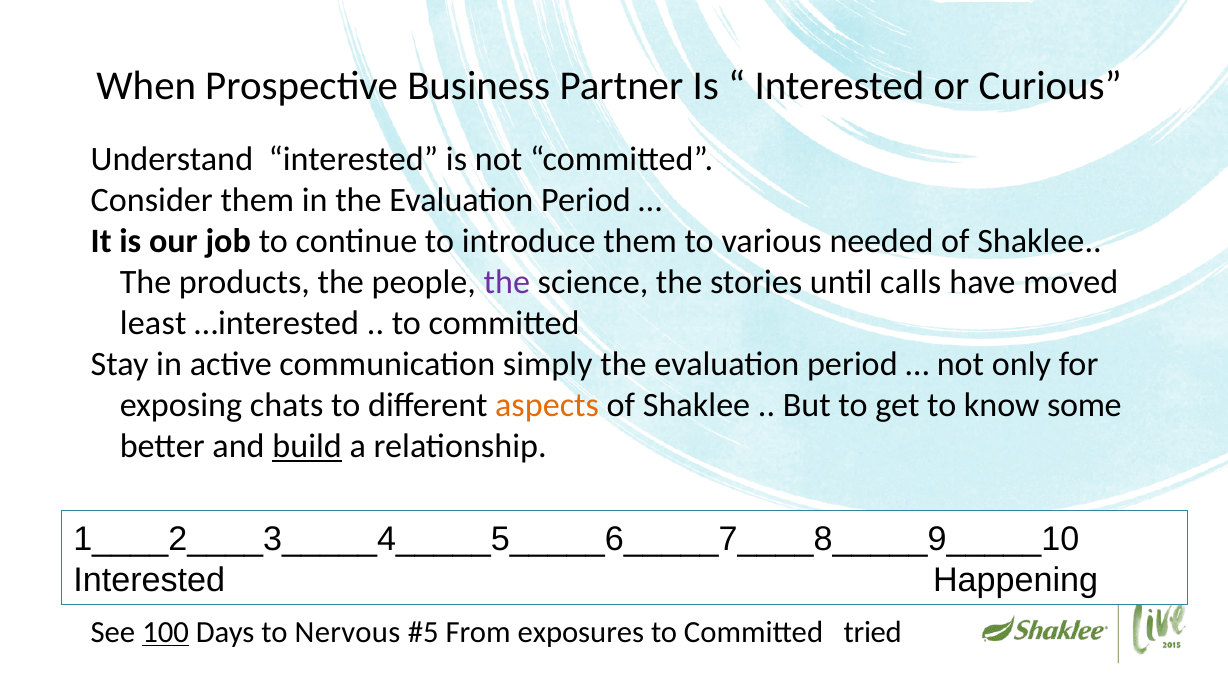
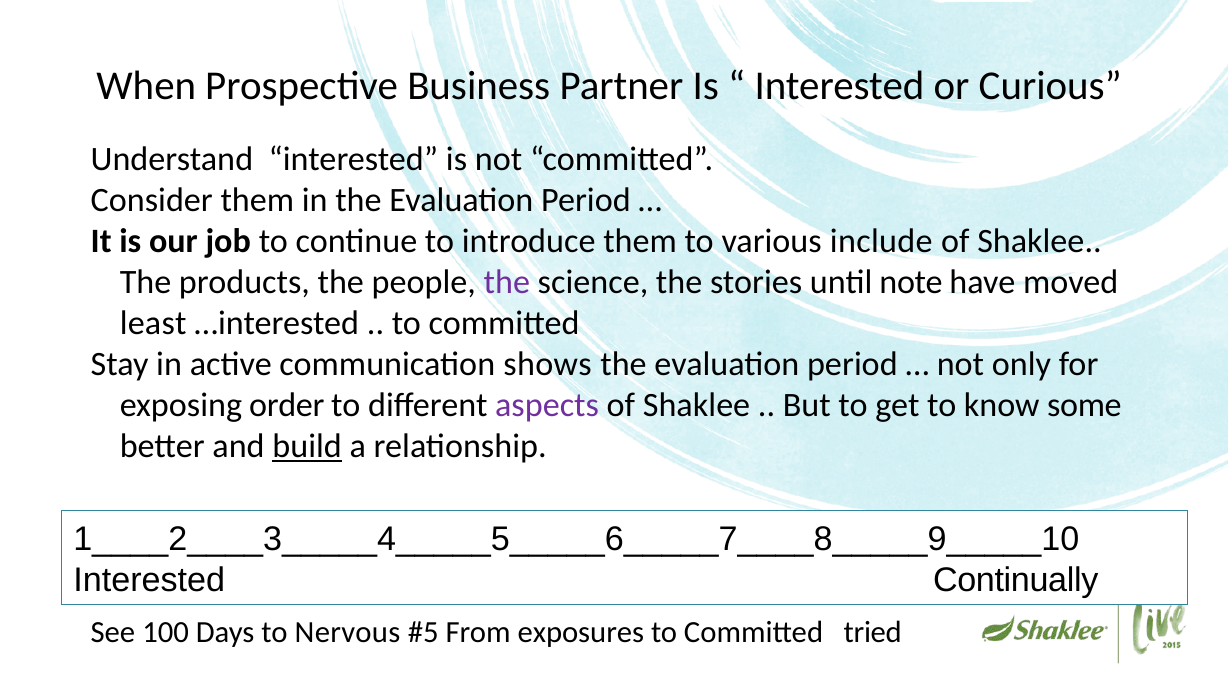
needed: needed -> include
calls: calls -> note
simply: simply -> shows
chats: chats -> order
aspects colour: orange -> purple
Happening: Happening -> Continually
100 underline: present -> none
